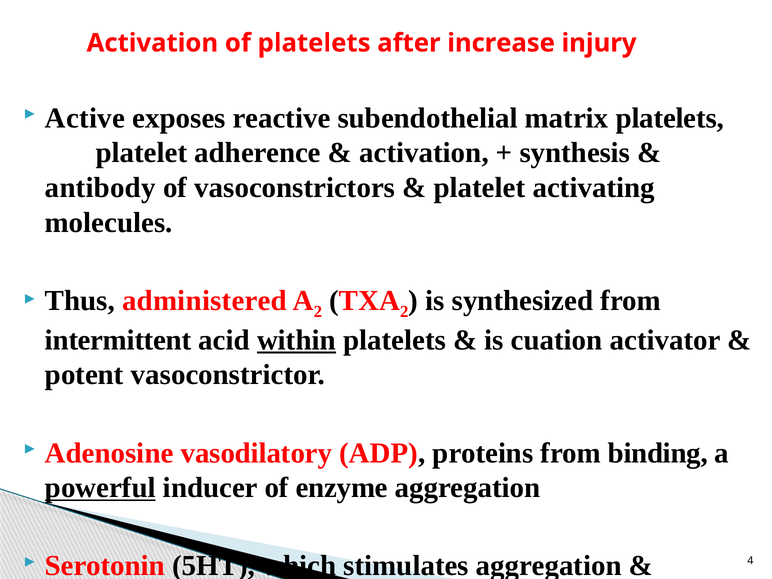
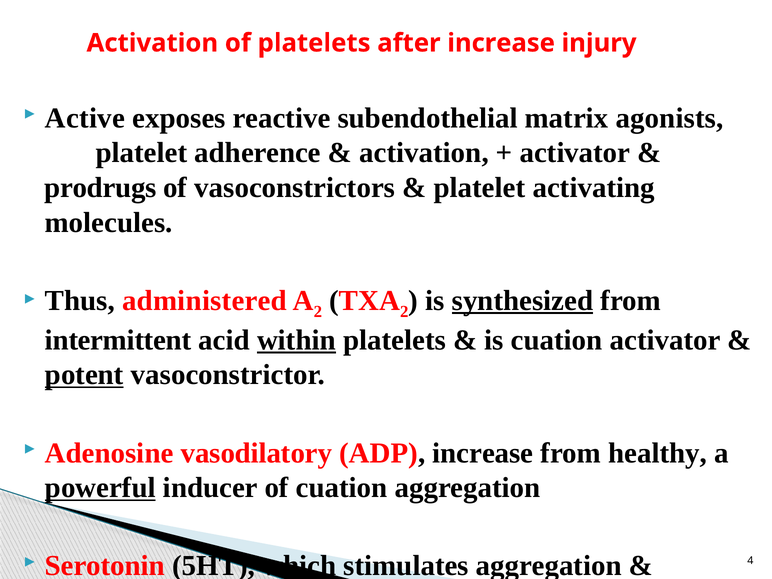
matrix platelets: platelets -> agonists
synthesis at (575, 153): synthesis -> activator
antibody: antibody -> prodrugs
synthesized underline: none -> present
potent underline: none -> present
ADP proteins: proteins -> increase
binding: binding -> healthy
of enzyme: enzyme -> cuation
